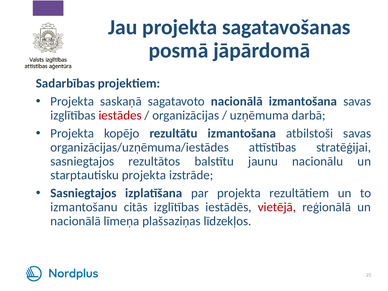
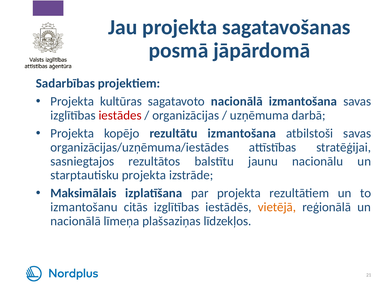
saskaņā: saskaņā -> kultūras
Sasniegtajos at (83, 193): Sasniegtajos -> Maksimālais
vietējā colour: red -> orange
